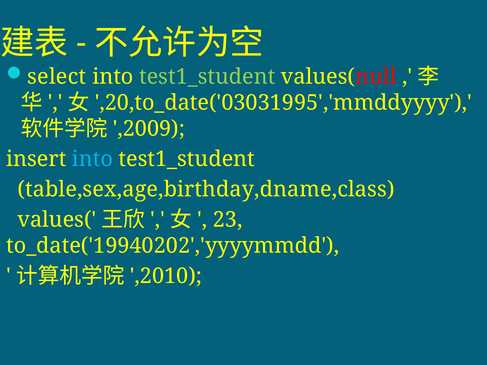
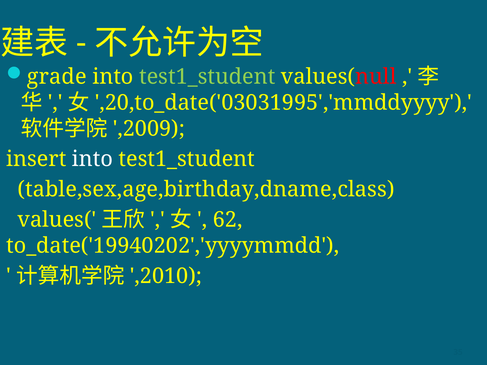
select: select -> grade
into at (92, 159) colour: light blue -> white
23: 23 -> 62
